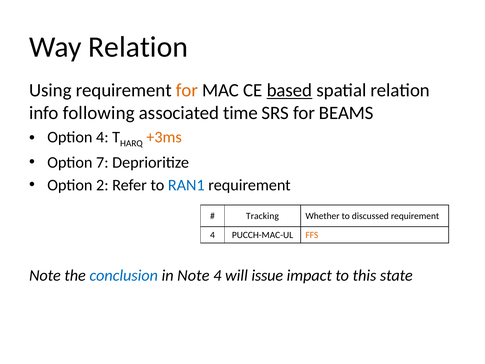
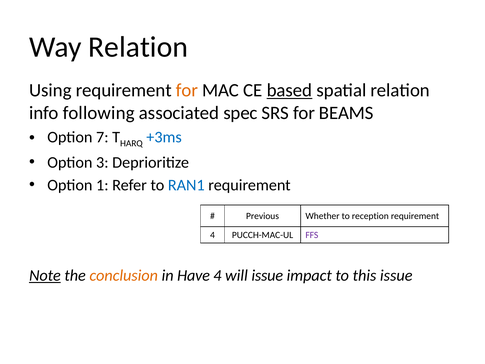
time: time -> spec
Option 4: 4 -> 7
+3ms colour: orange -> blue
7: 7 -> 3
2: 2 -> 1
Tracking: Tracking -> Previous
discussed: discussed -> reception
FFS colour: orange -> purple
Note at (45, 275) underline: none -> present
conclusion colour: blue -> orange
in Note: Note -> Have
this state: state -> issue
